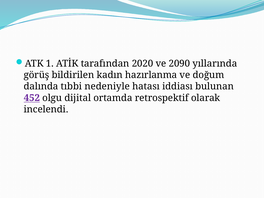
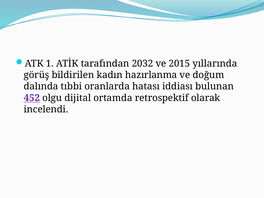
2020: 2020 -> 2032
2090: 2090 -> 2015
nedeniyle: nedeniyle -> oranlarda
